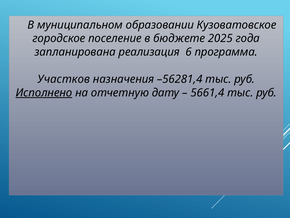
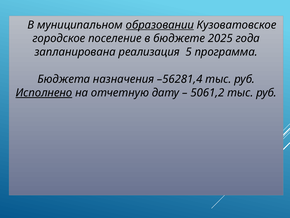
образовании underline: none -> present
6: 6 -> 5
Участков: Участков -> Бюджета
5661,4: 5661,4 -> 5061,2
